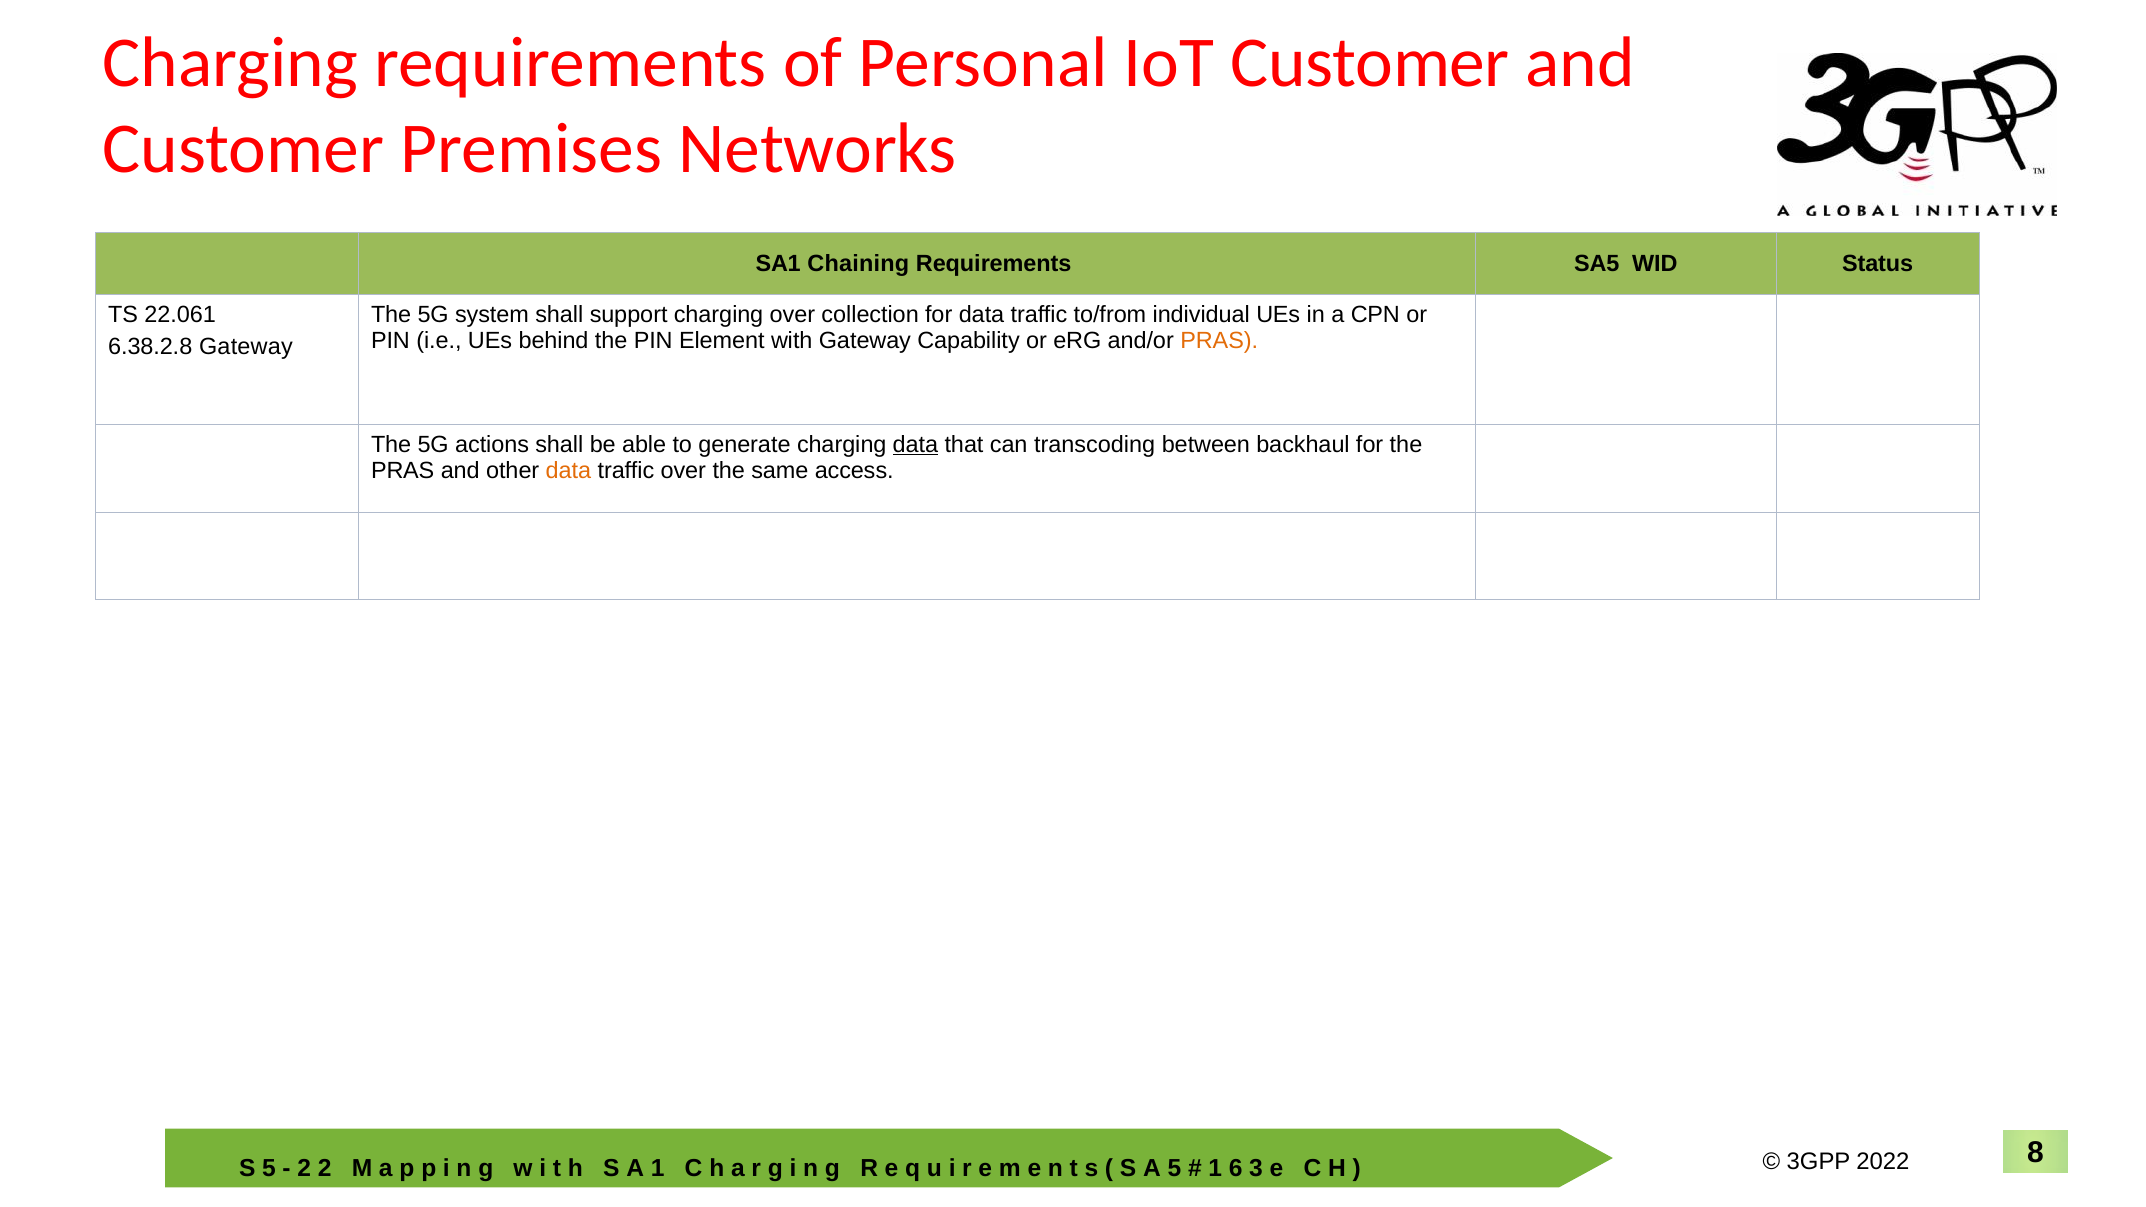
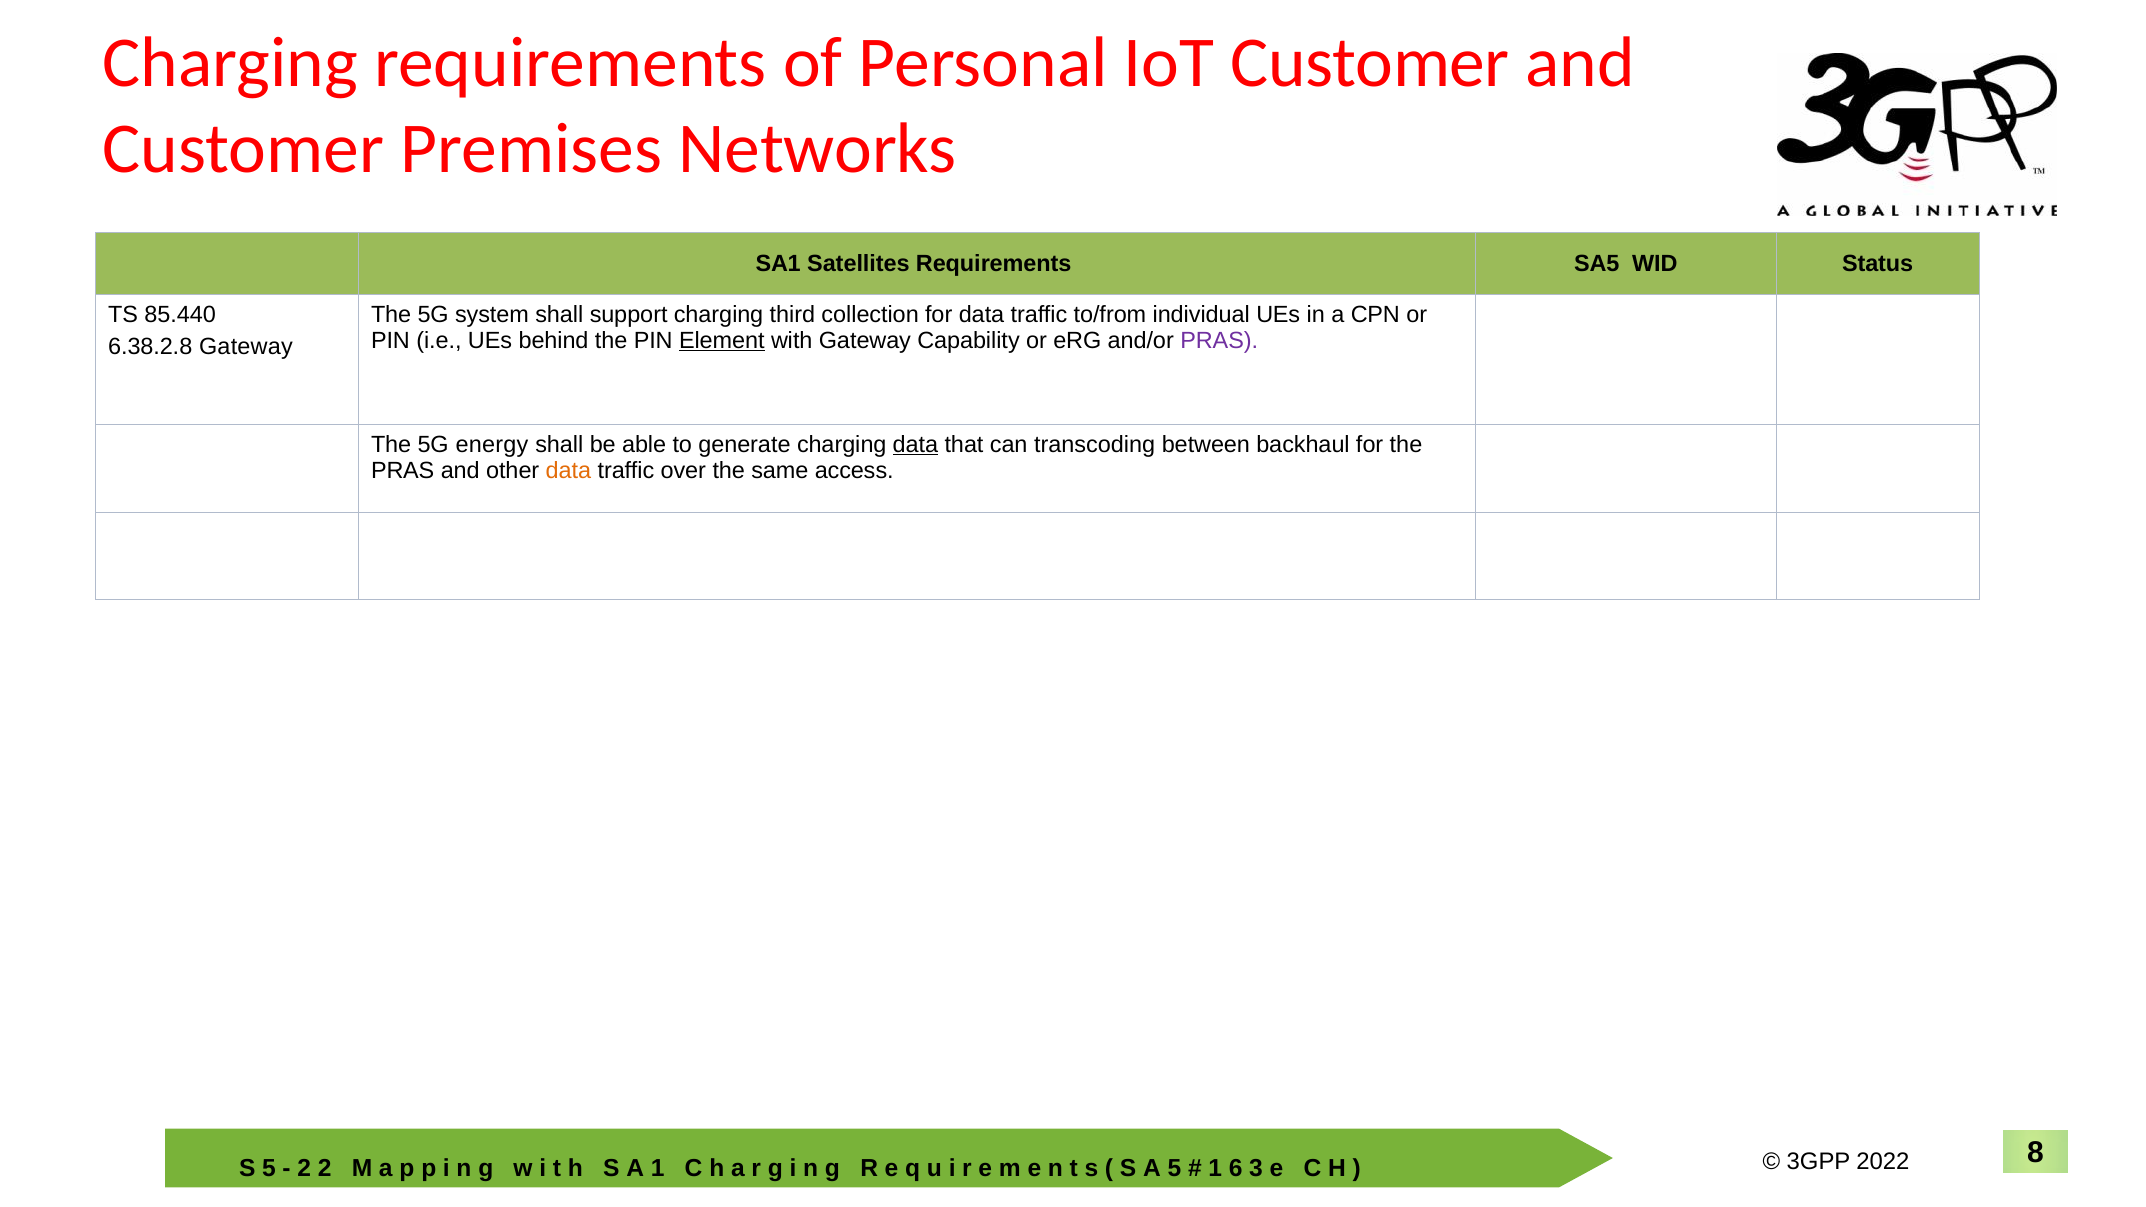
Chaining: Chaining -> Satellites
22.061: 22.061 -> 85.440
charging over: over -> third
Element underline: none -> present
PRAS at (1219, 340) colour: orange -> purple
actions: actions -> energy
